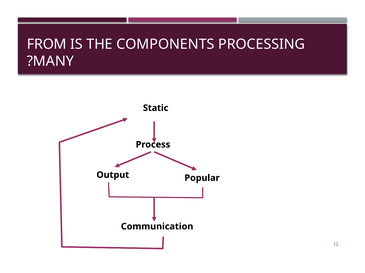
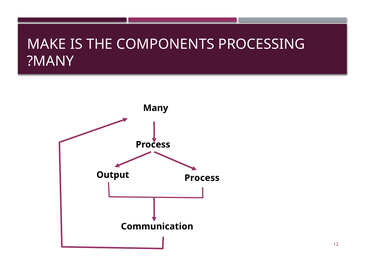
FROM: FROM -> MAKE
Static at (156, 108): Static -> Many
Popular at (202, 178): Popular -> Process
